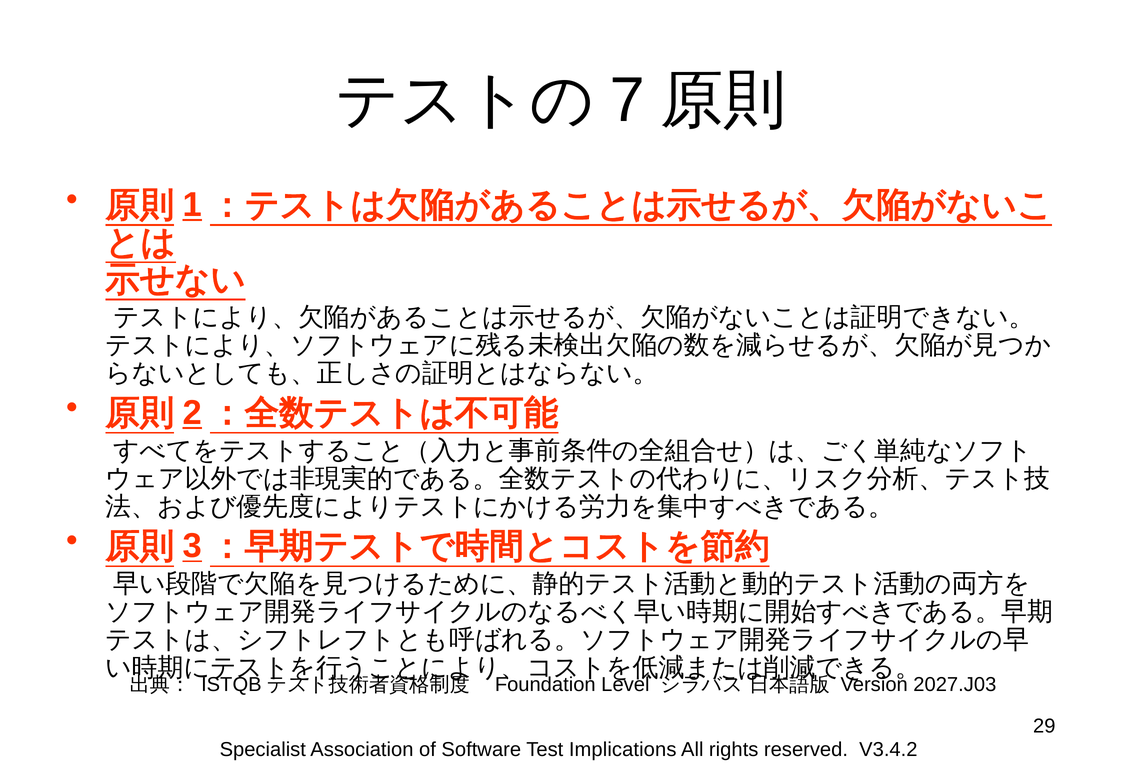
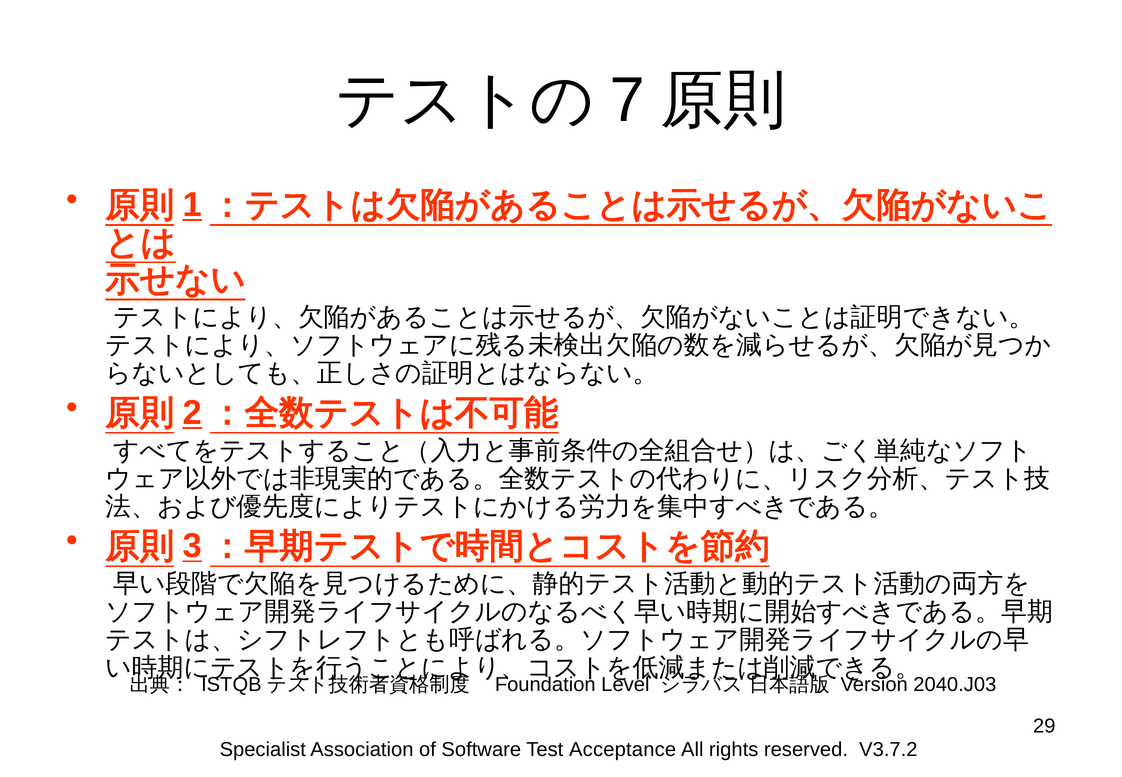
2027.J03: 2027.J03 -> 2040.J03
Implications: Implications -> Acceptance
V3.4.2: V3.4.2 -> V3.7.2
